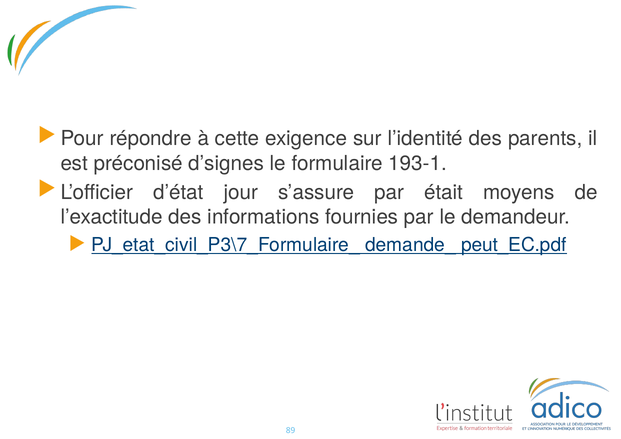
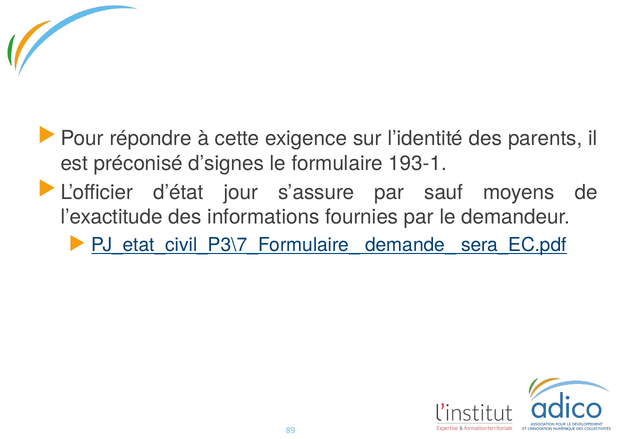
était: était -> sauf
peut_EC.pdf: peut_EC.pdf -> sera_EC.pdf
